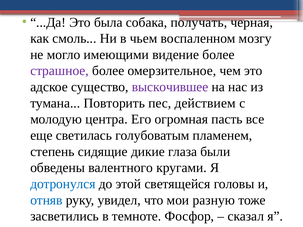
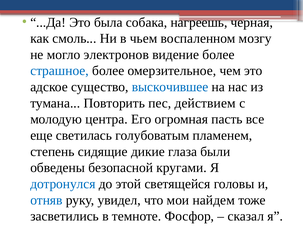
получать: получать -> нагреешь
имеющими: имеющими -> электронов
страшное colour: purple -> blue
выскочившее colour: purple -> blue
валентного: валентного -> безопасной
разную: разную -> найдем
